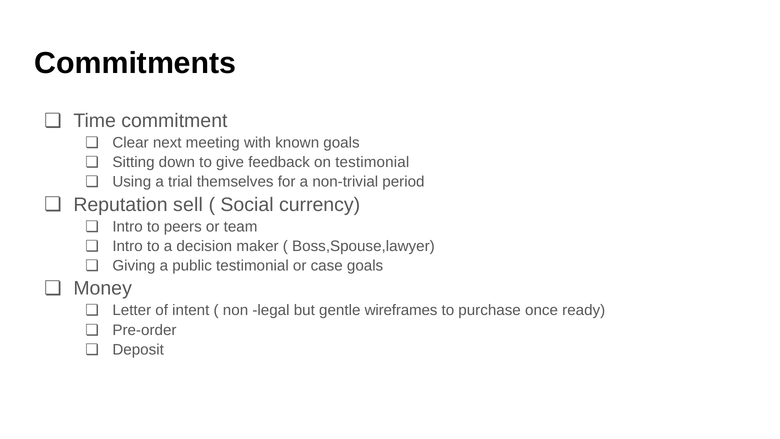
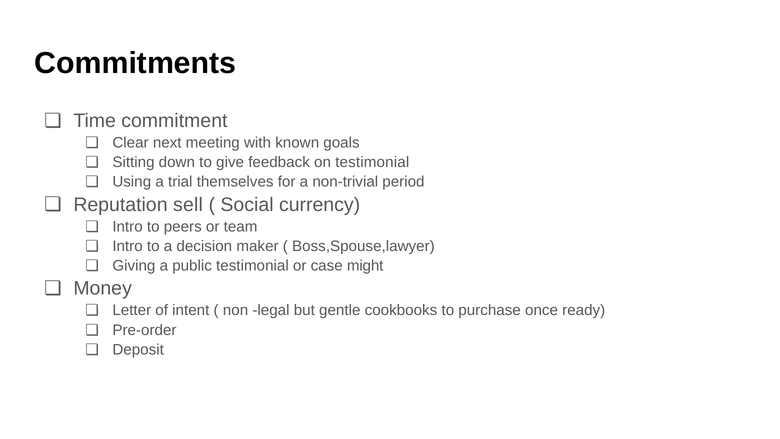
case goals: goals -> might
wireframes: wireframes -> cookbooks
